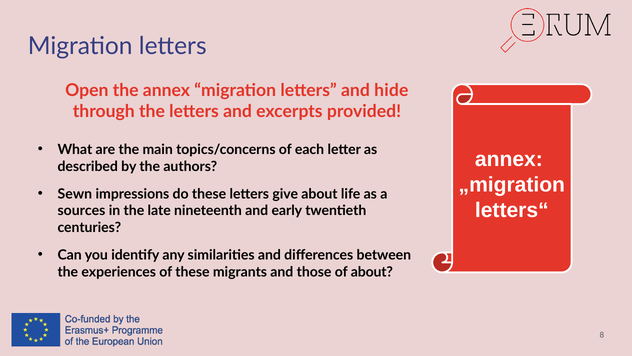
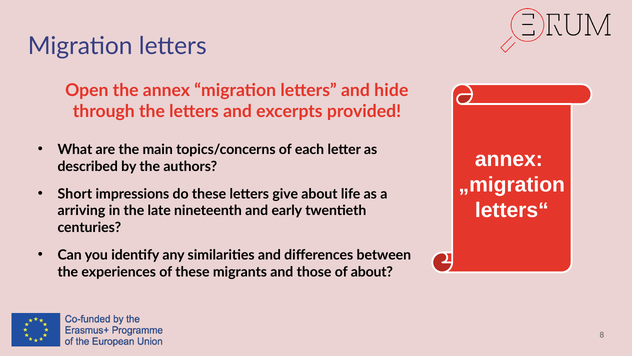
Sewn: Sewn -> Short
sources: sources -> arriving
